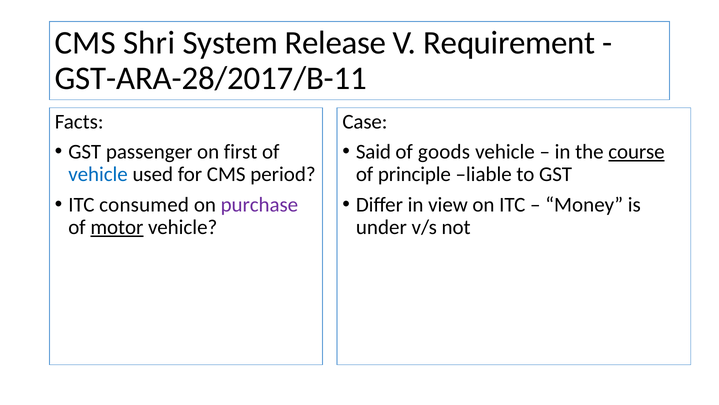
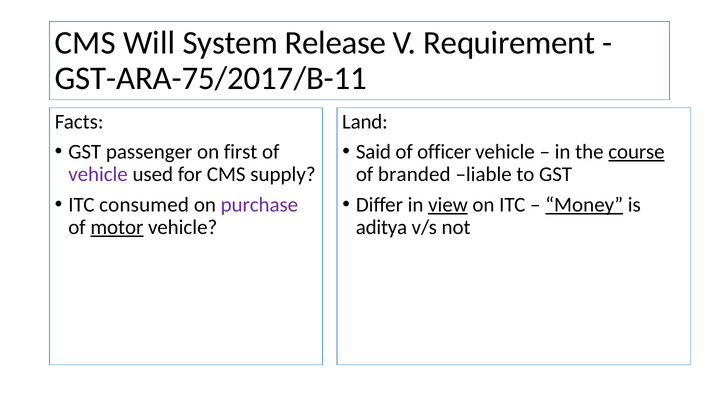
Shri: Shri -> Will
GST-ARA-28/2017/B-11: GST-ARA-28/2017/B-11 -> GST-ARA-75/2017/B-11
Case: Case -> Land
goods: goods -> officer
vehicle at (98, 174) colour: blue -> purple
period: period -> supply
principle: principle -> branded
view underline: none -> present
Money underline: none -> present
under: under -> aditya
